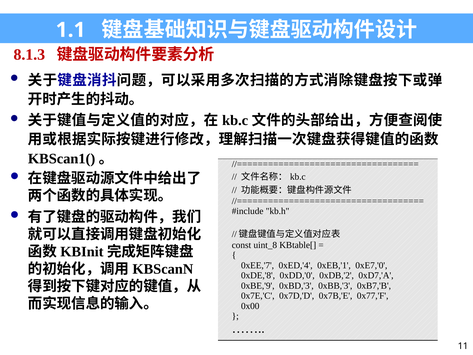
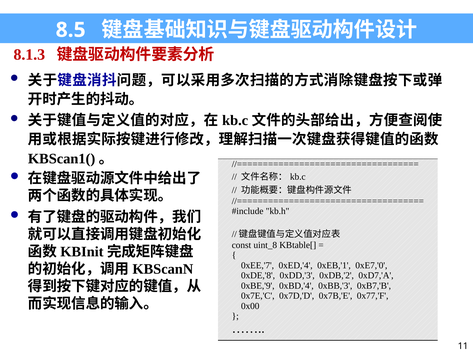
1.1: 1.1 -> 8.5
0xDD,'0: 0xDD,'0 -> 0xDD,'3
0xBD,'3: 0xBD,'3 -> 0xBD,'4
